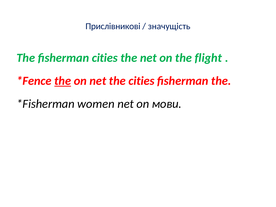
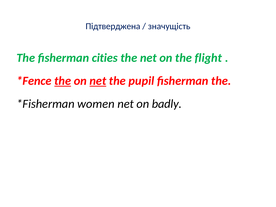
Прислівникові: Прислівникові -> Підтверджена
net at (98, 81) underline: none -> present
the cities: cities -> pupil
мови: мови -> badly
